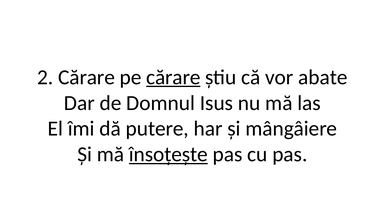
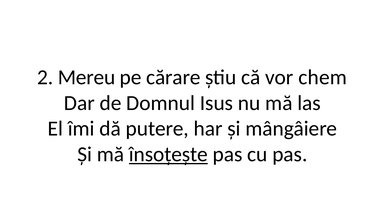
2 Cărare: Cărare -> Mereu
cărare at (173, 77) underline: present -> none
abate: abate -> chem
